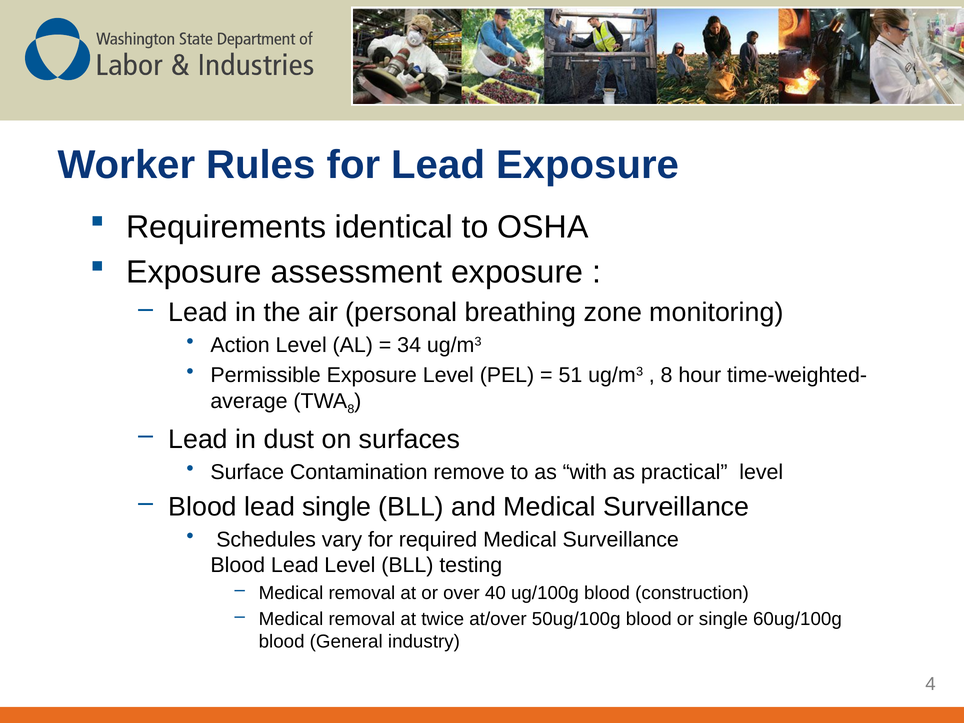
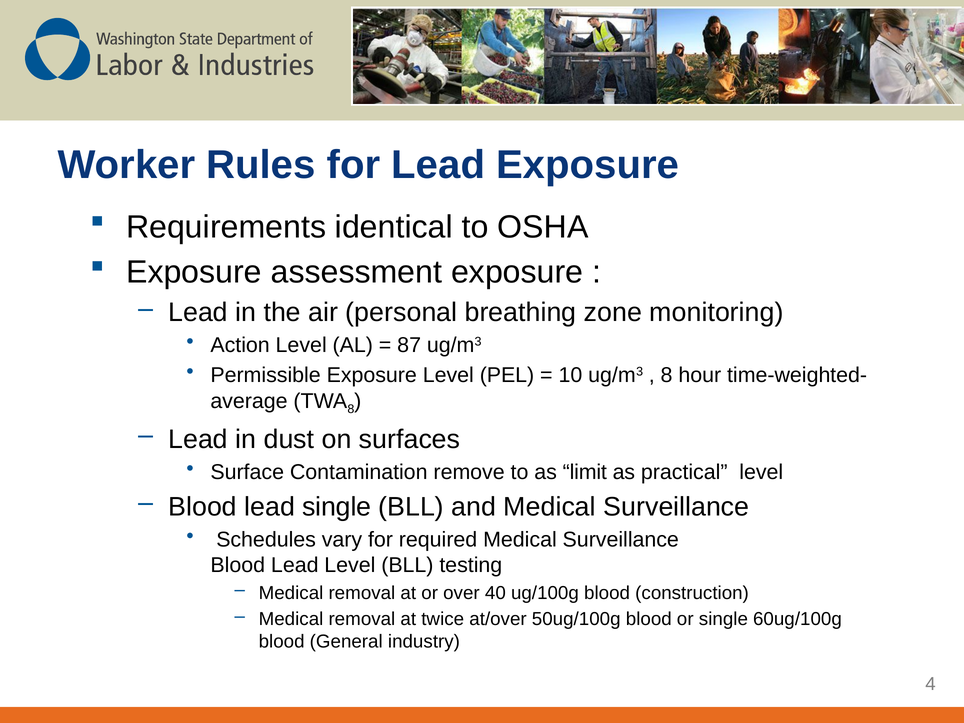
34: 34 -> 87
51: 51 -> 10
with: with -> limit
